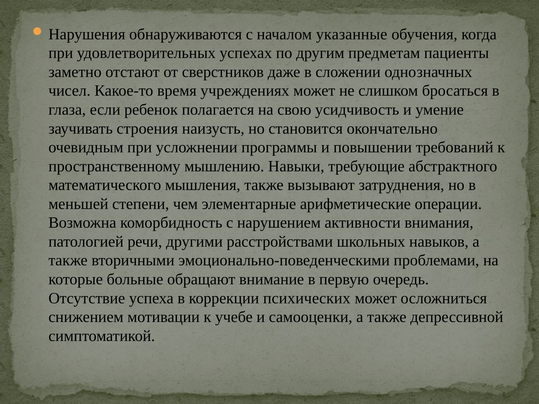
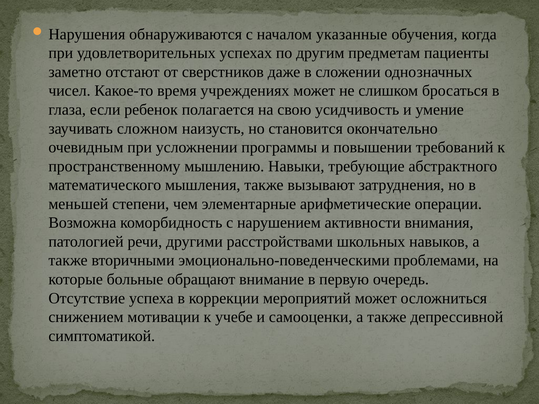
строения: строения -> сложном
психических: психических -> мероприятий
